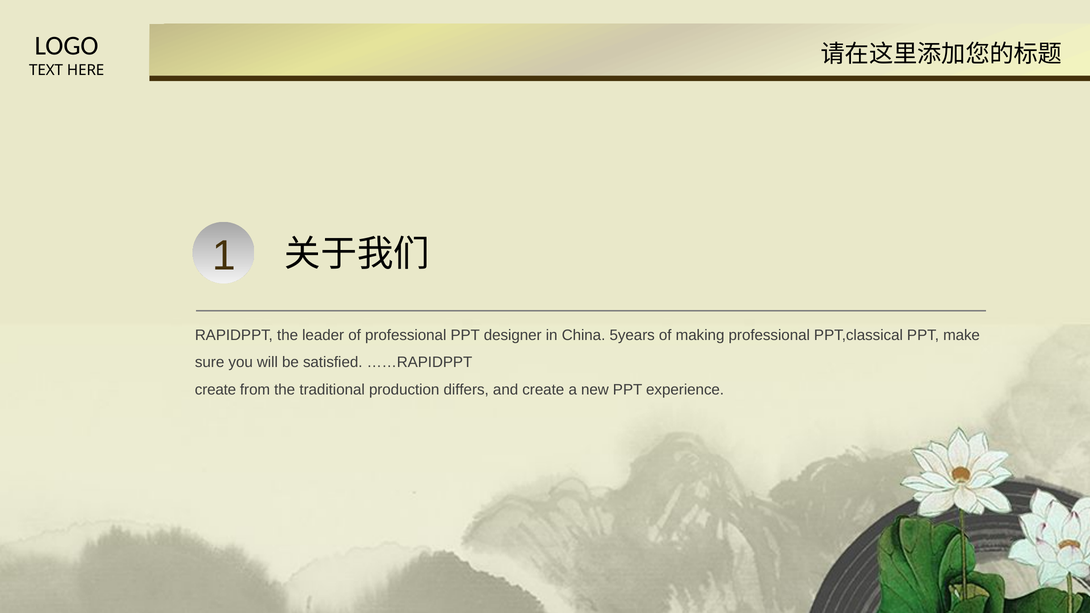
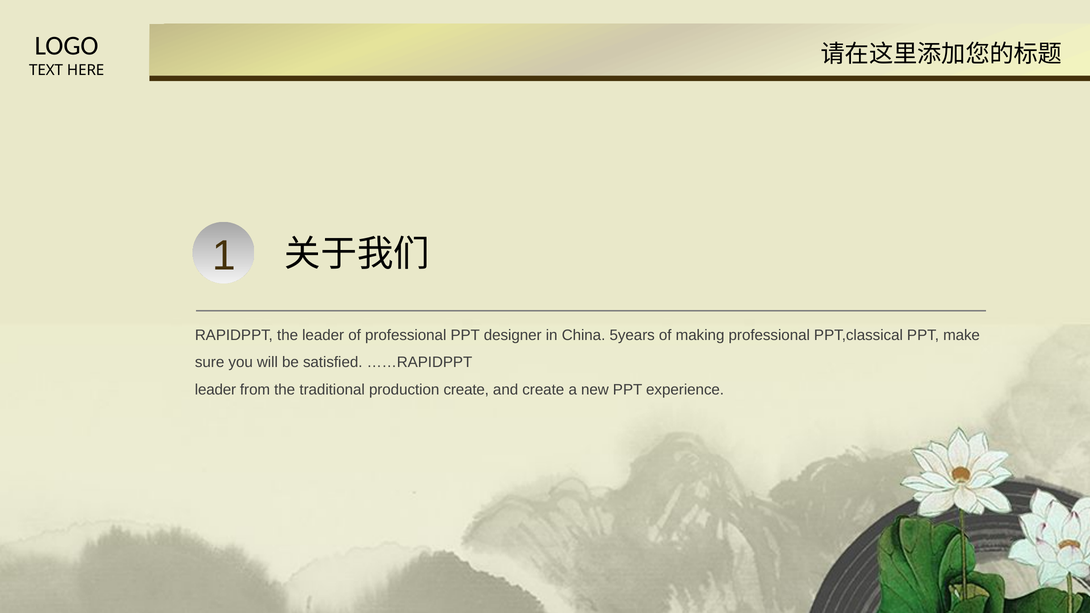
create at (215, 390): create -> leader
production differs: differs -> create
